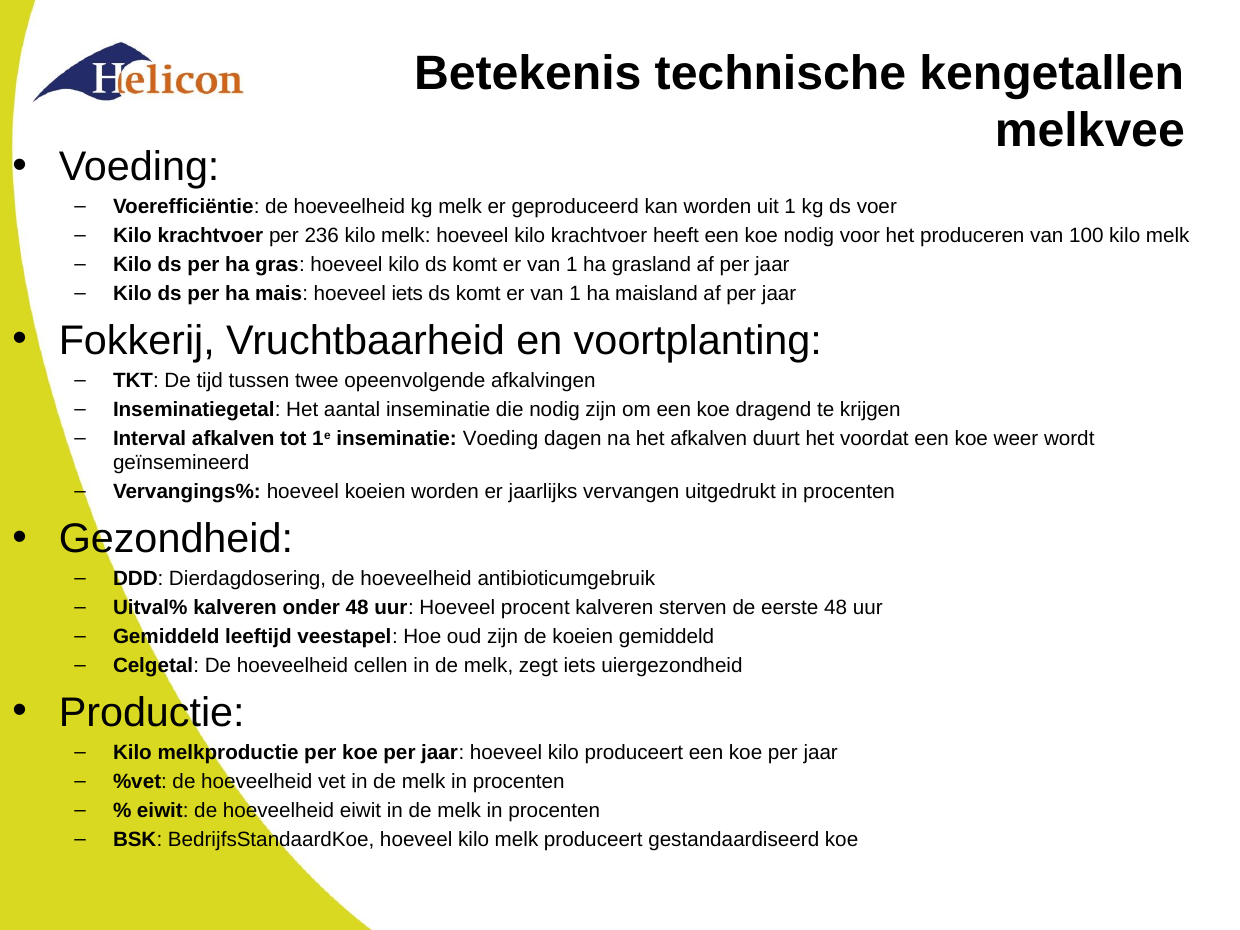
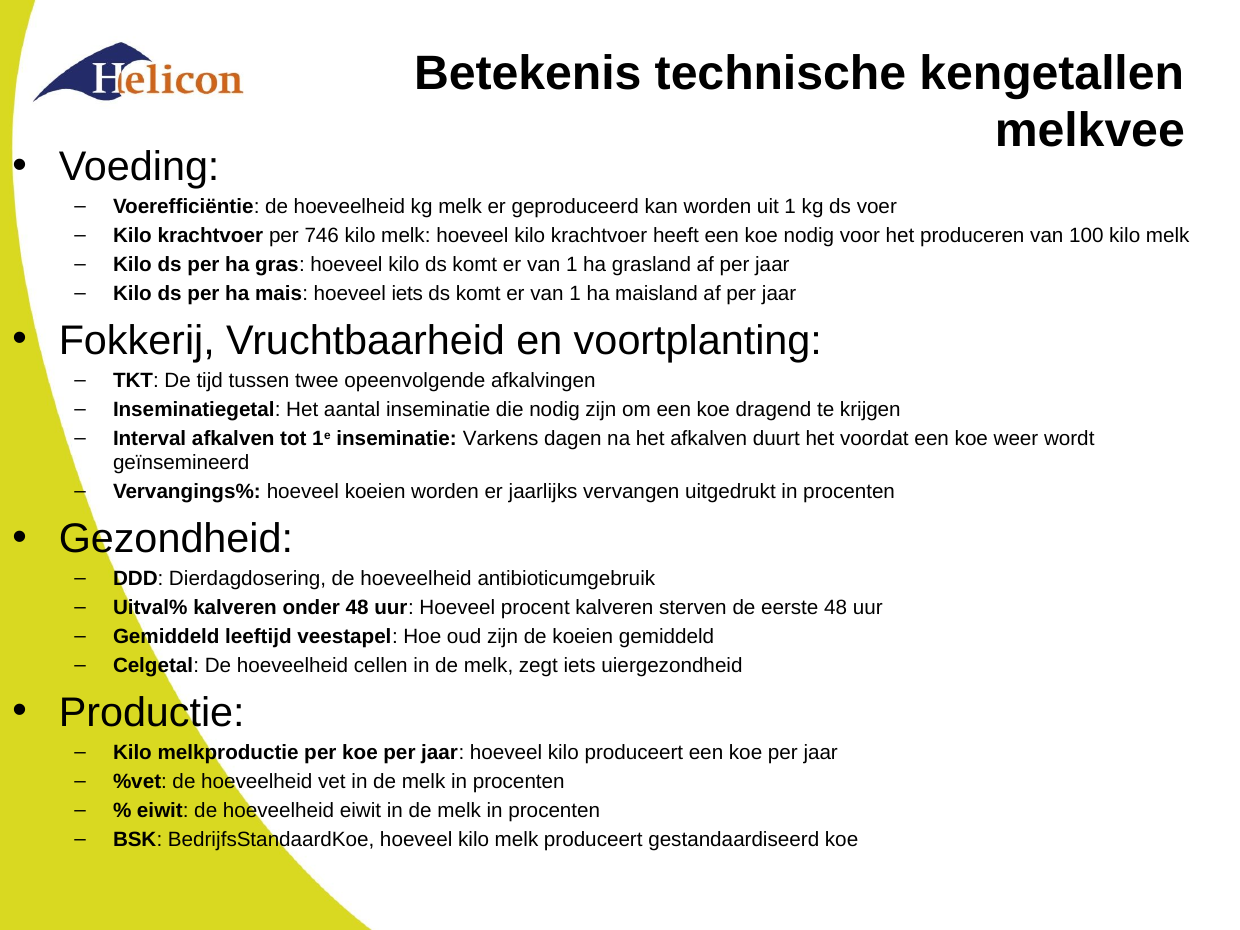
236: 236 -> 746
inseminatie Voeding: Voeding -> Varkens
